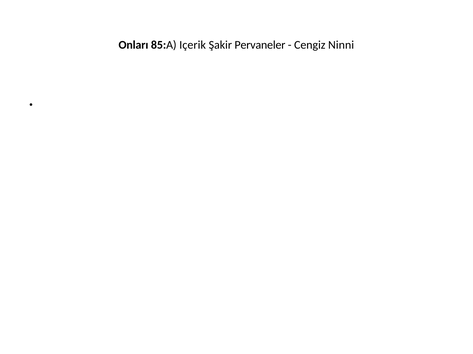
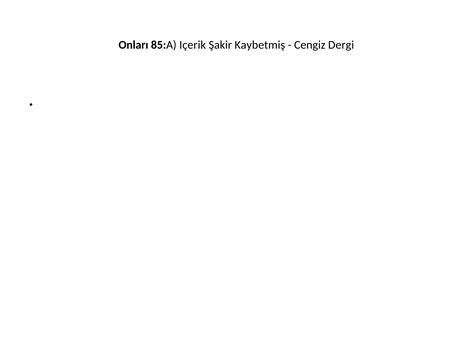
Pervaneler: Pervaneler -> Kaybetmiş
Ninni: Ninni -> Dergi
